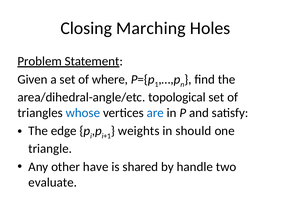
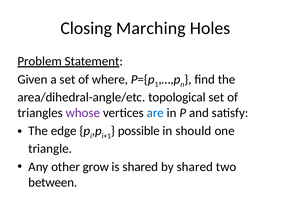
whose colour: blue -> purple
weights: weights -> possible
have: have -> grow
by handle: handle -> shared
evaluate: evaluate -> between
